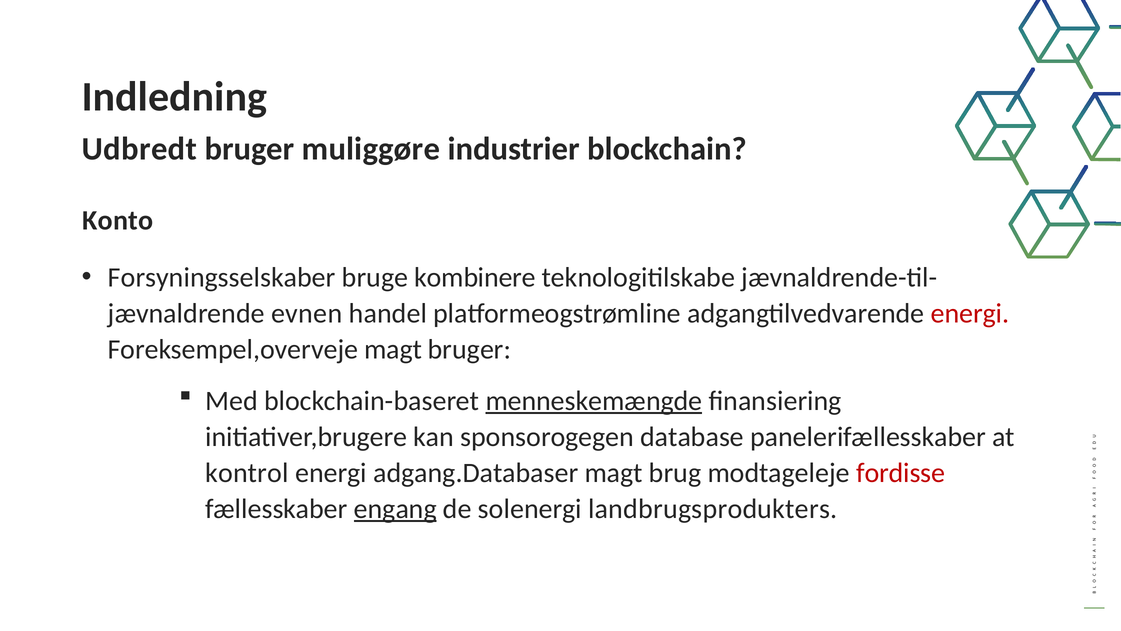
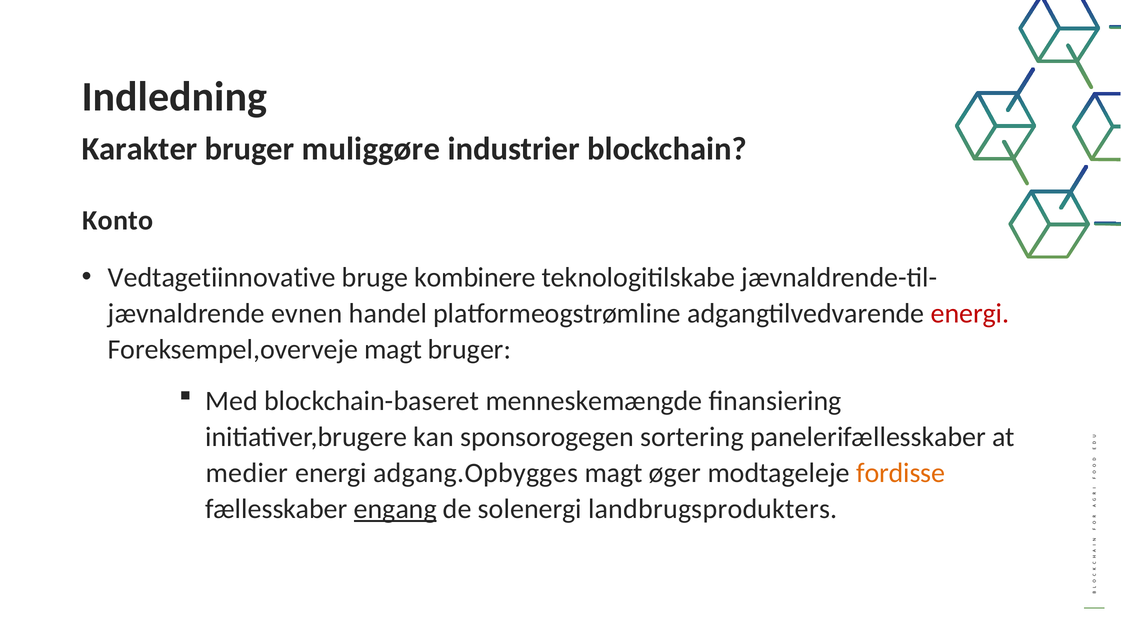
Udbredt: Udbredt -> Karakter
Forsyningsselskaber: Forsyningsselskaber -> Vedtagetiinnovative
menneskemængde underline: present -> none
database: database -> sortering
kontrol: kontrol -> medier
adgang.Databaser: adgang.Databaser -> adgang.Opbygges
brug: brug -> øger
fordisse colour: red -> orange
